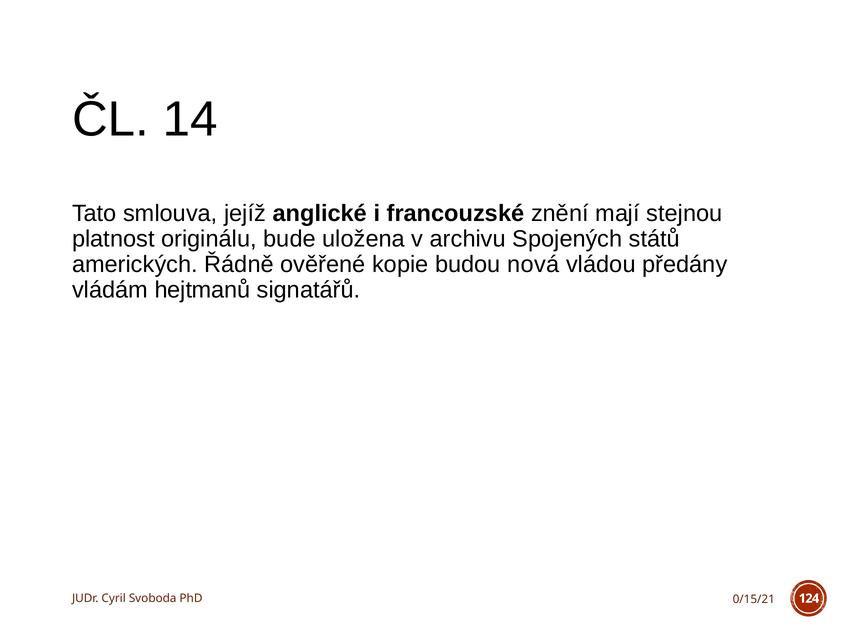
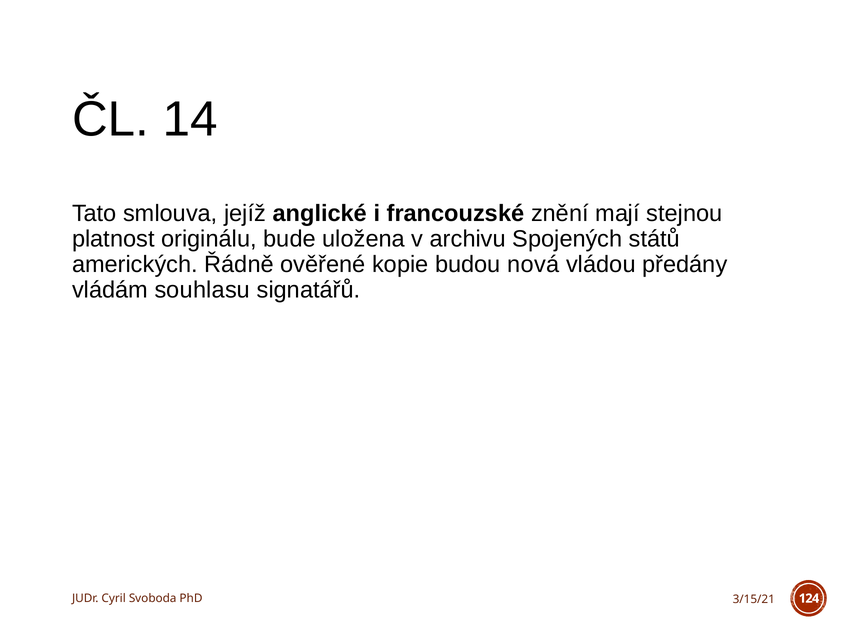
hejtmanů: hejtmanů -> souhlasu
0/15/21: 0/15/21 -> 3/15/21
